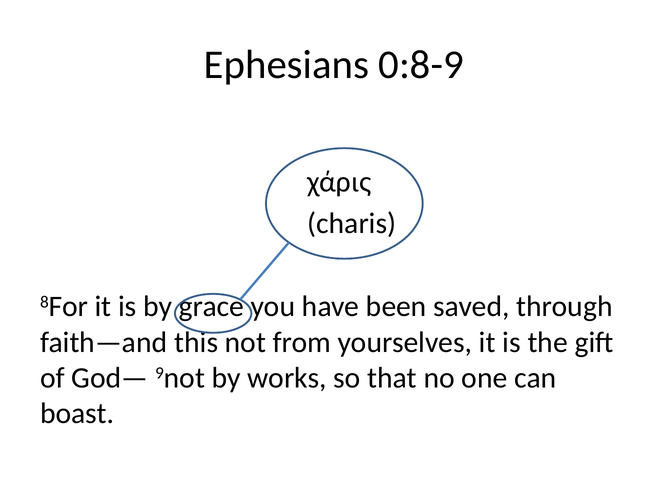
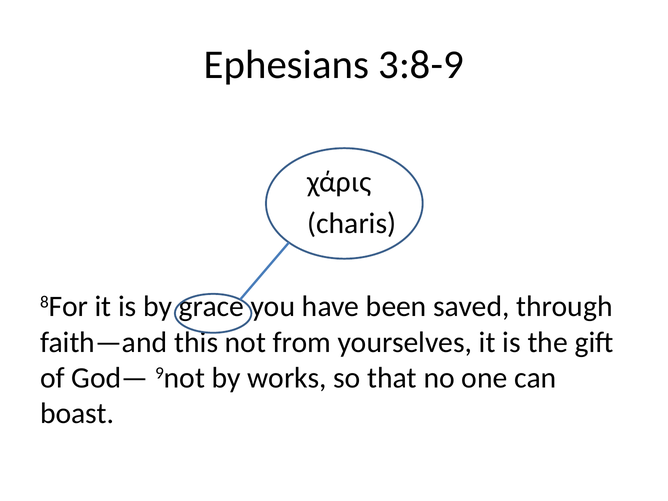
0:8-9: 0:8-9 -> 3:8-9
